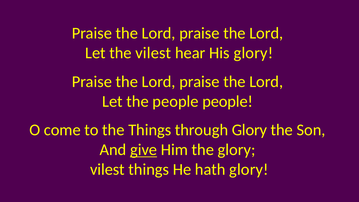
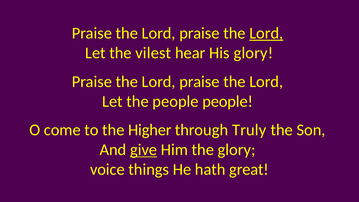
Lord at (266, 33) underline: none -> present
the Things: Things -> Higher
through Glory: Glory -> Truly
vilest at (107, 169): vilest -> voice
hath glory: glory -> great
